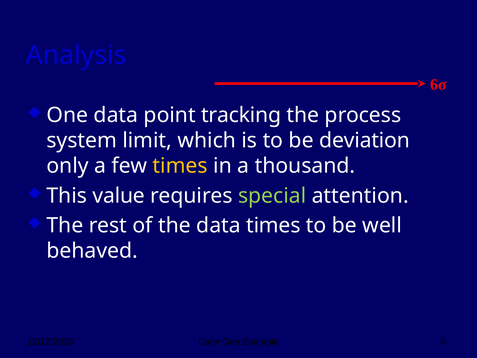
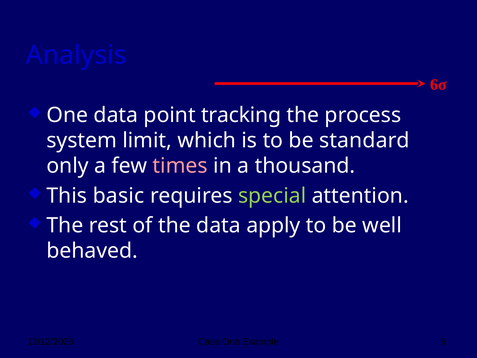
deviation: deviation -> standard
times at (180, 166) colour: yellow -> pink
value: value -> basic
data times: times -> apply
